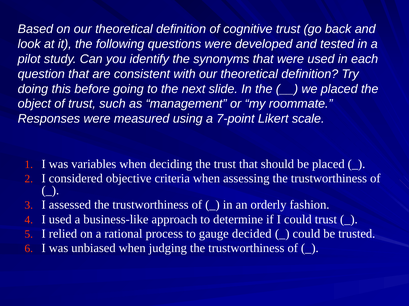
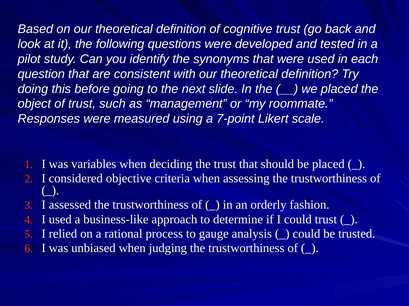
decided: decided -> analysis
